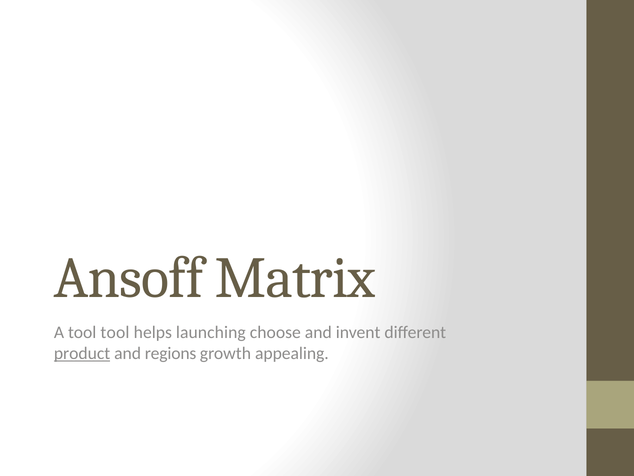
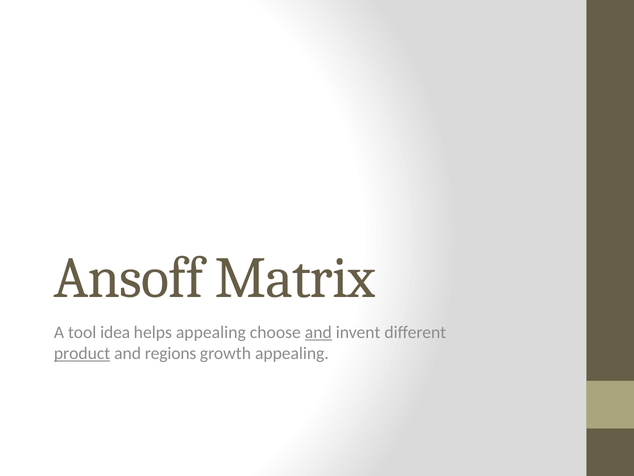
tool tool: tool -> idea
helps launching: launching -> appealing
and at (318, 332) underline: none -> present
